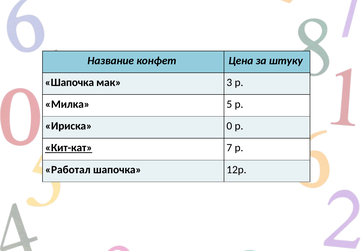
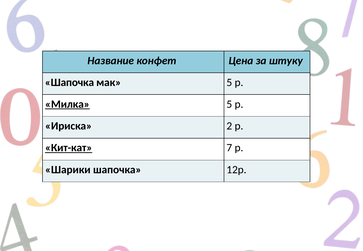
мак 3: 3 -> 5
Милка underline: none -> present
0: 0 -> 2
Работал: Работал -> Шарики
